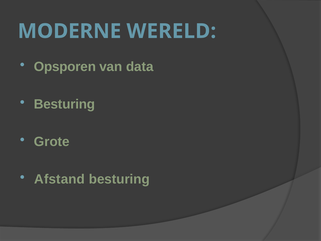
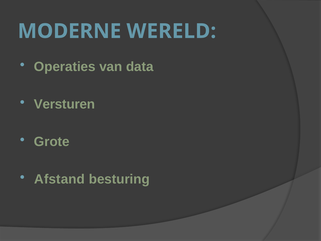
Opsporen: Opsporen -> Operaties
Besturing at (64, 104): Besturing -> Versturen
